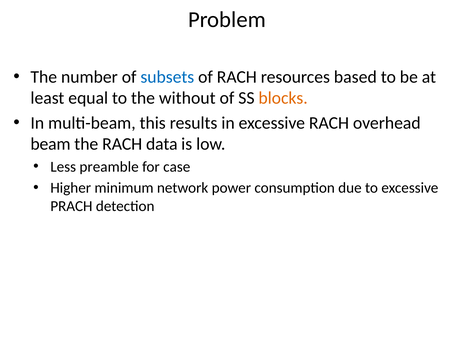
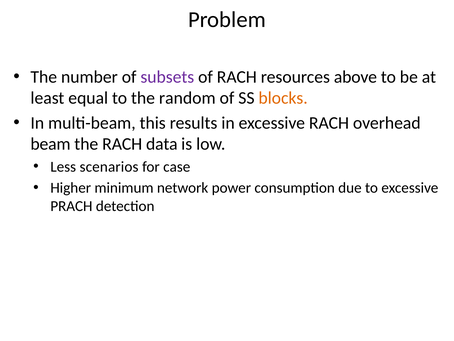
subsets colour: blue -> purple
based: based -> above
without: without -> random
preamble: preamble -> scenarios
